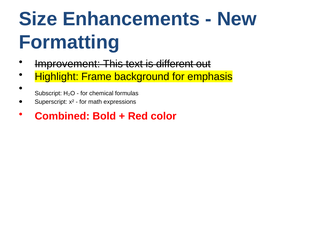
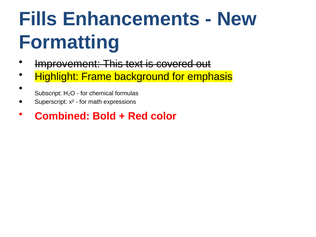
Size: Size -> Fills
different: different -> covered
